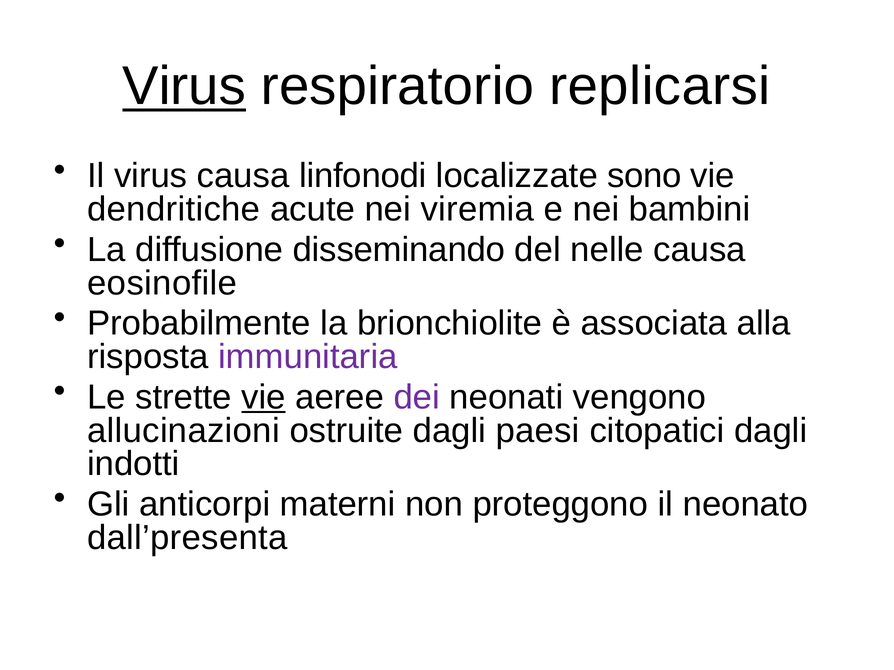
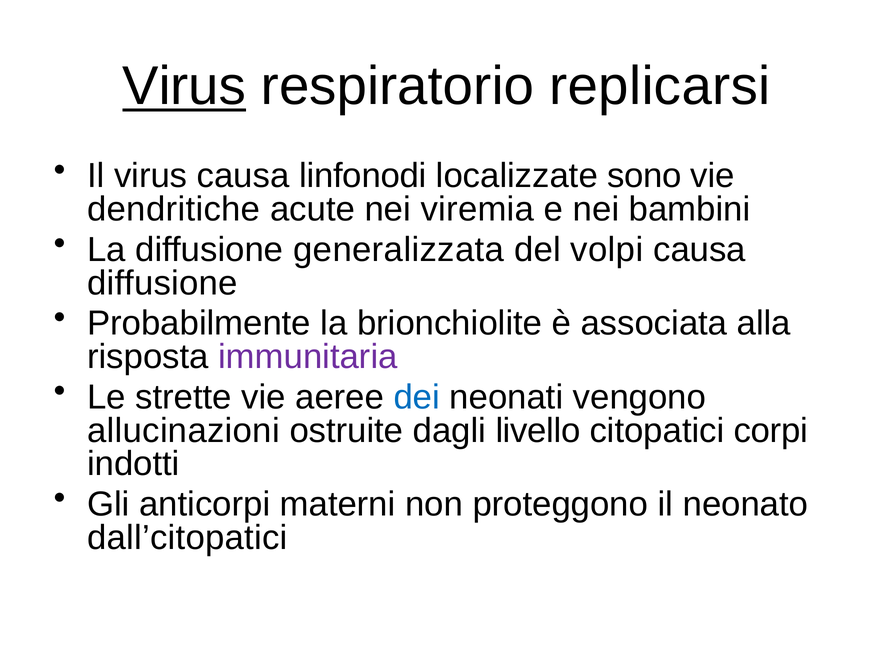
disseminando: disseminando -> generalizzata
nelle: nelle -> volpi
eosinofile at (162, 283): eosinofile -> diffusione
vie at (263, 397) underline: present -> none
dei colour: purple -> blue
paesi: paesi -> livello
citopatici dagli: dagli -> corpi
dall’presenta: dall’presenta -> dall’citopatici
